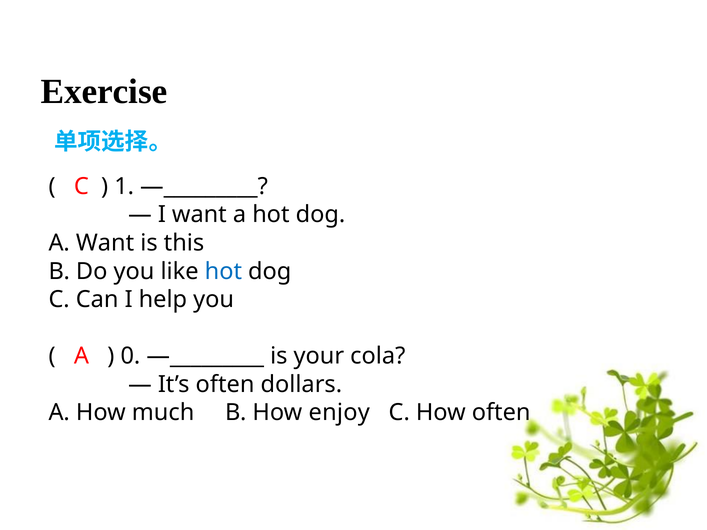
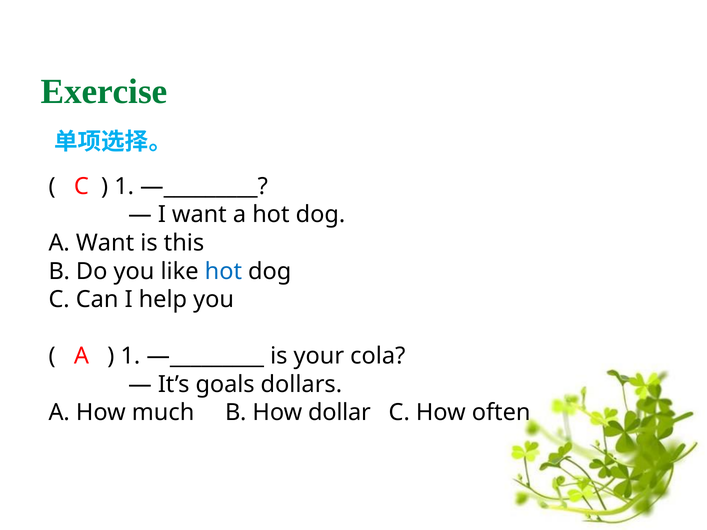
Exercise colour: black -> green
0 at (130, 356): 0 -> 1
It’s often: often -> goals
enjoy: enjoy -> dollar
